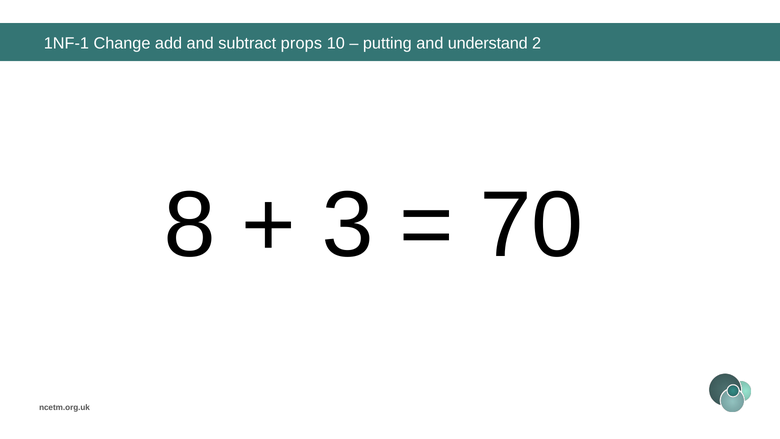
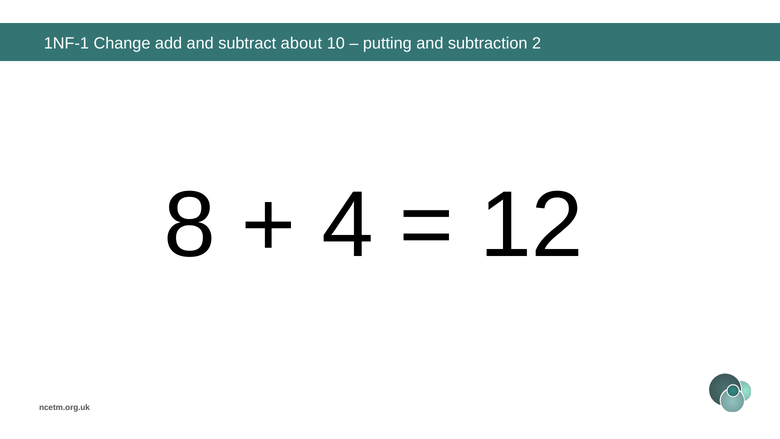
props: props -> about
understand: understand -> subtraction
3: 3 -> 4
70: 70 -> 12
